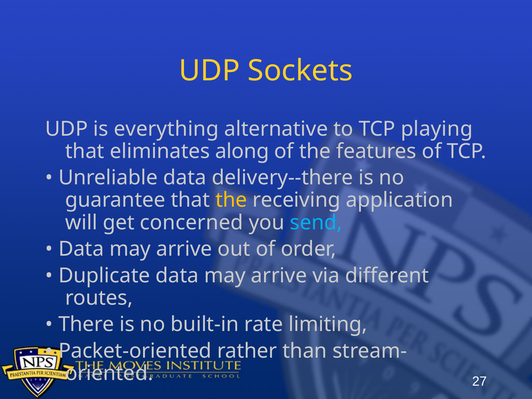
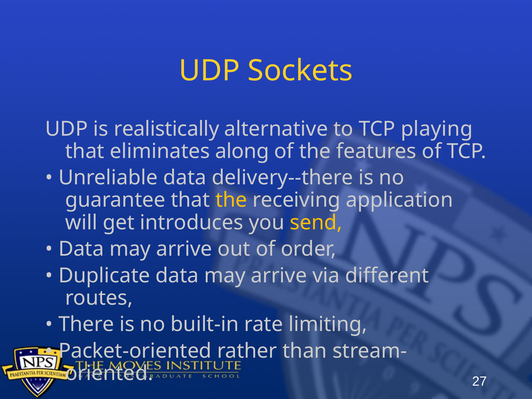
everything: everything -> realistically
concerned: concerned -> introduces
send colour: light blue -> yellow
